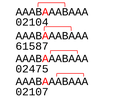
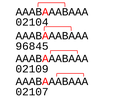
61587: 61587 -> 96845
02475: 02475 -> 02109
